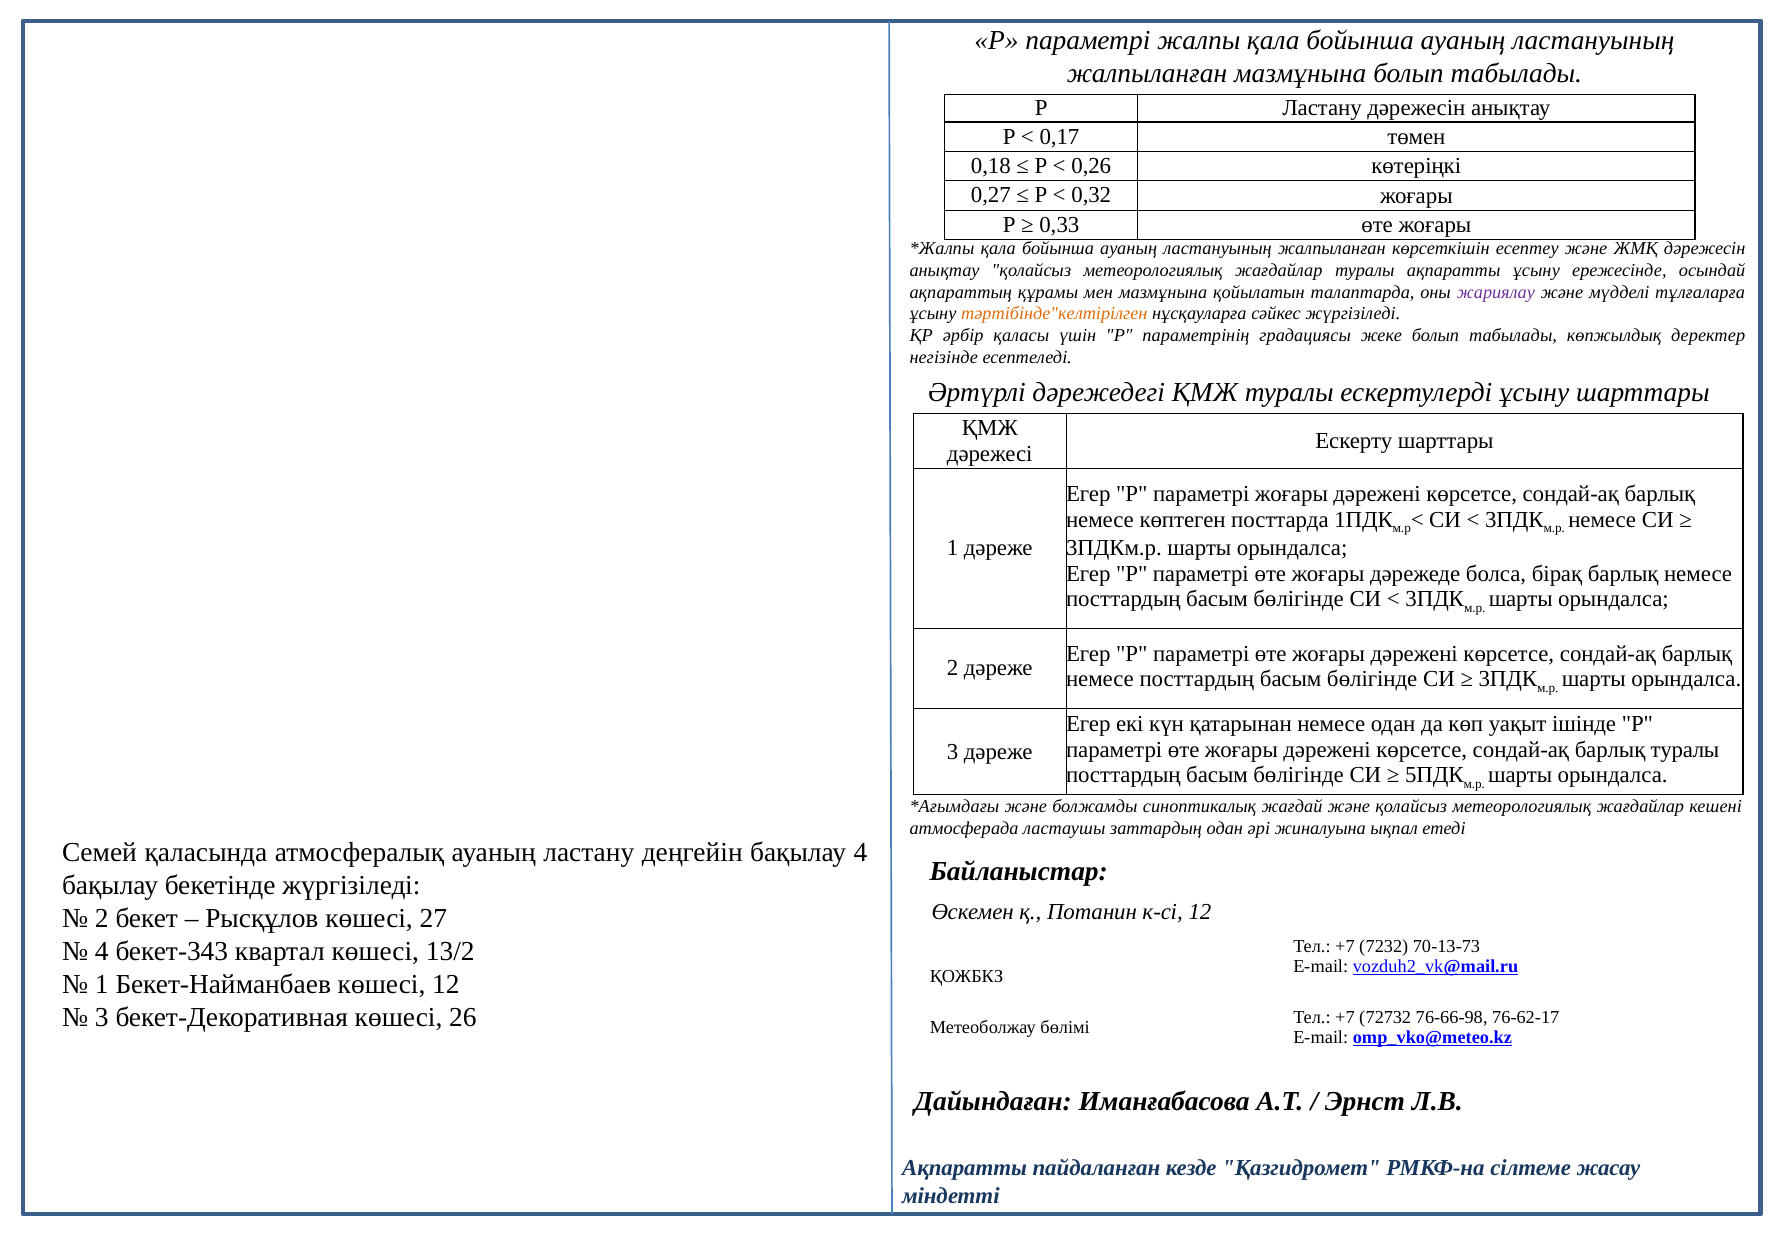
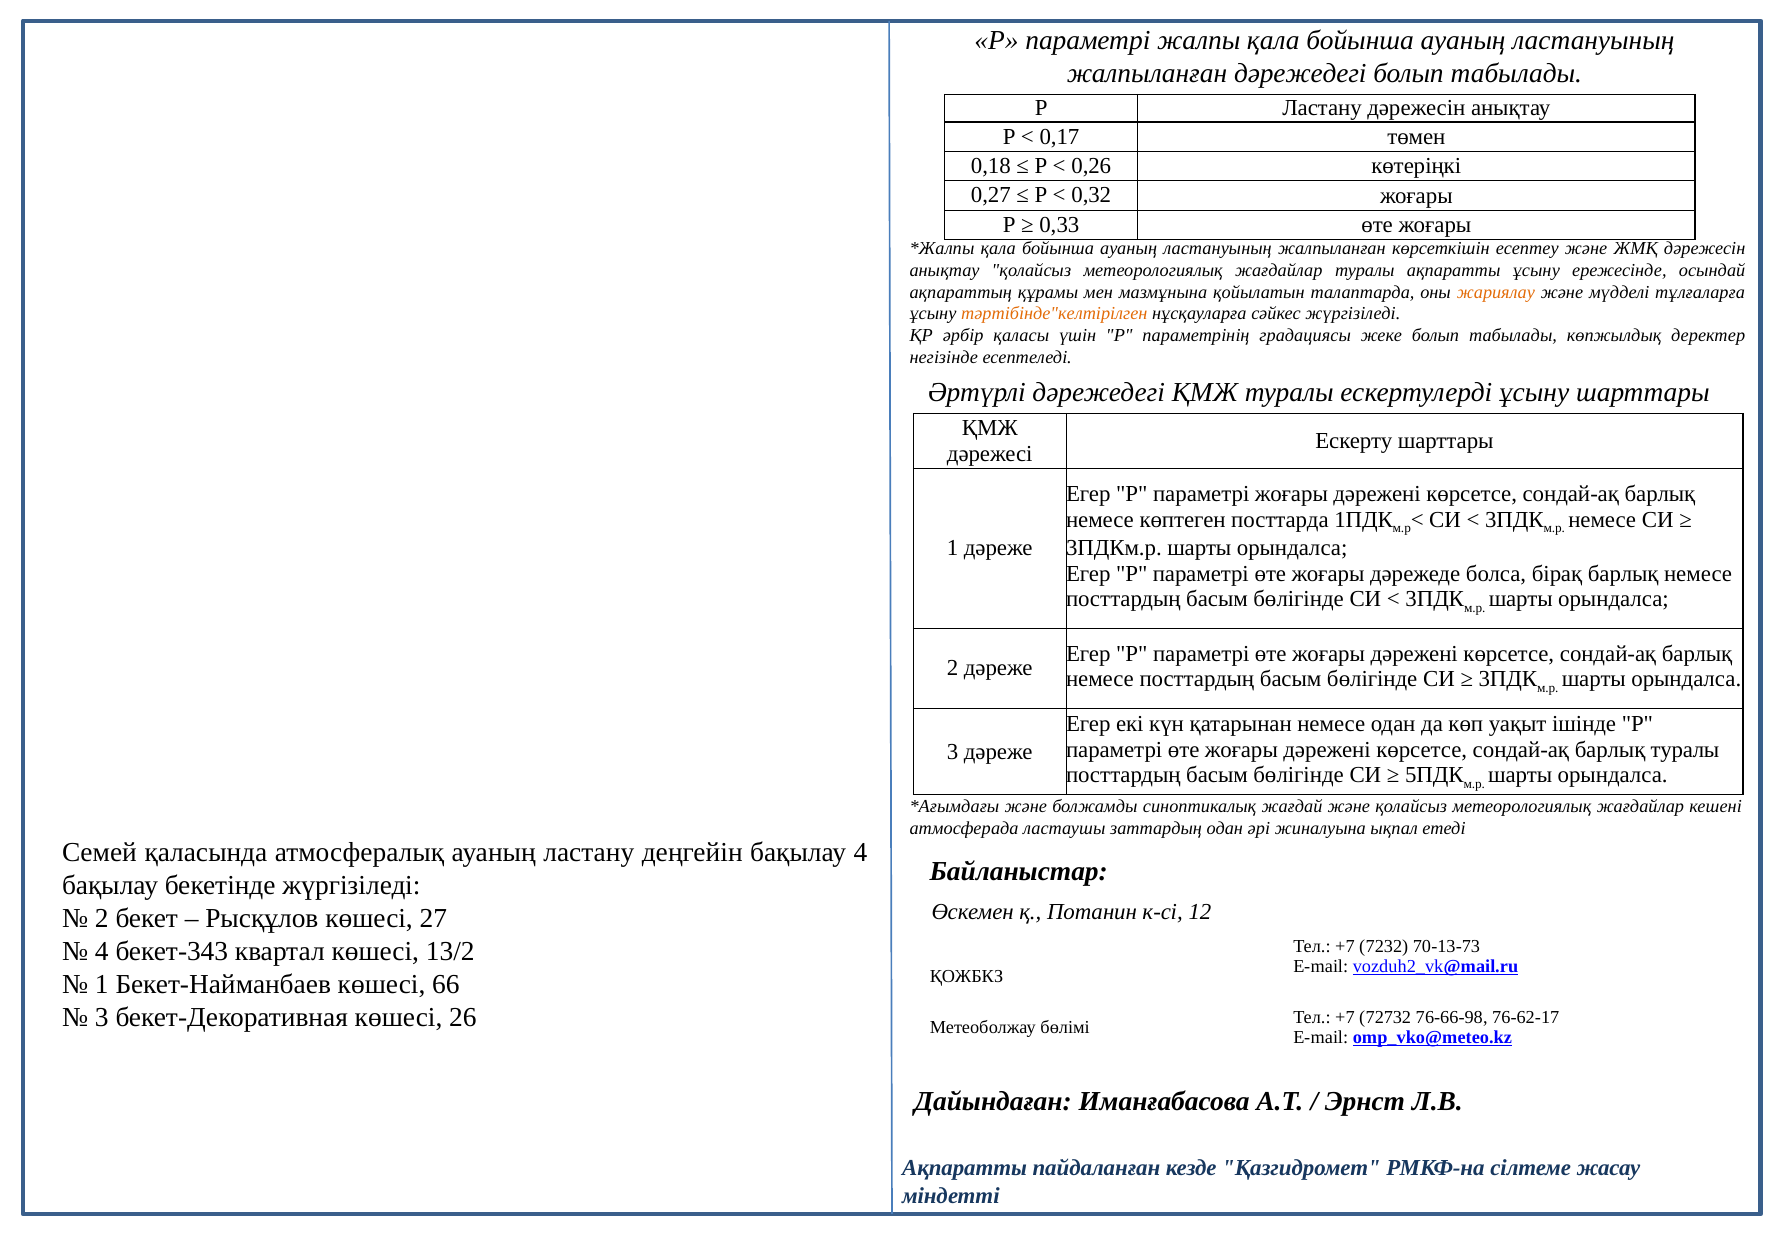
жалпыланған мазмұнына: мазмұнына -> дәрежедегі
жариялау colour: purple -> orange
көшесі 12: 12 -> 66
